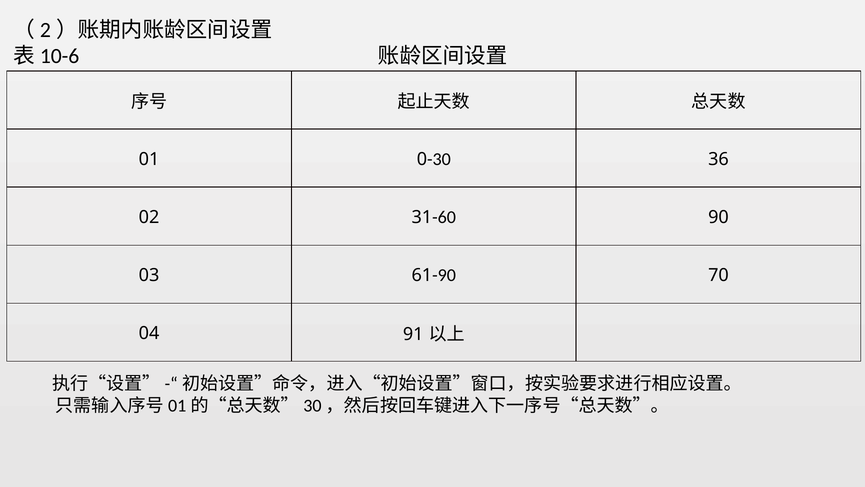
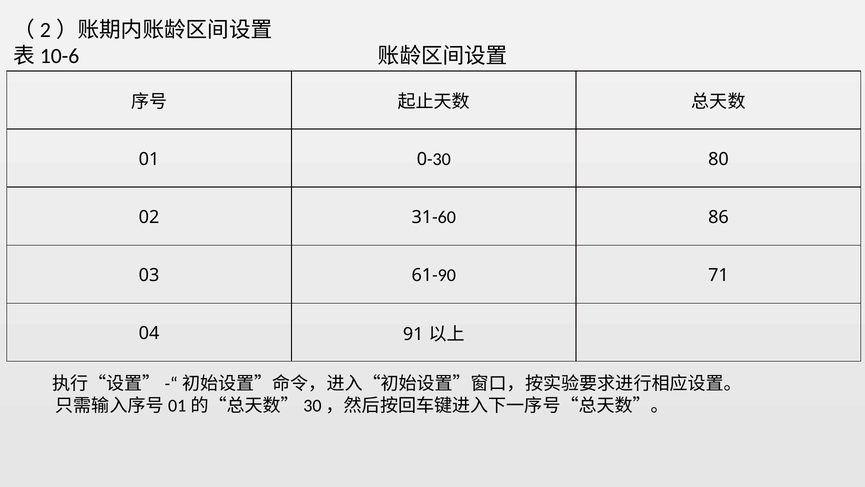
36: 36 -> 80
90: 90 -> 86
70: 70 -> 71
